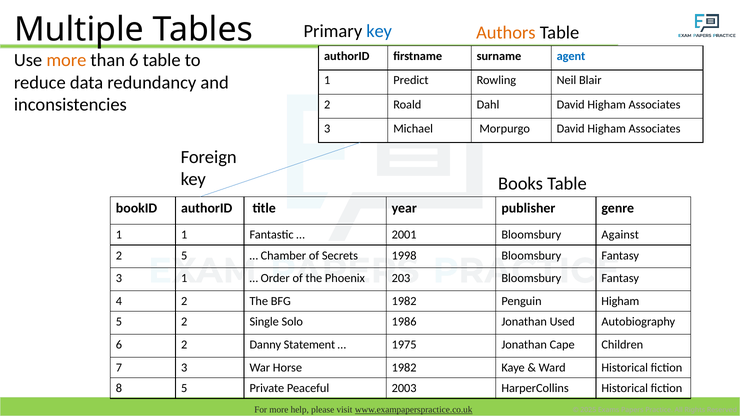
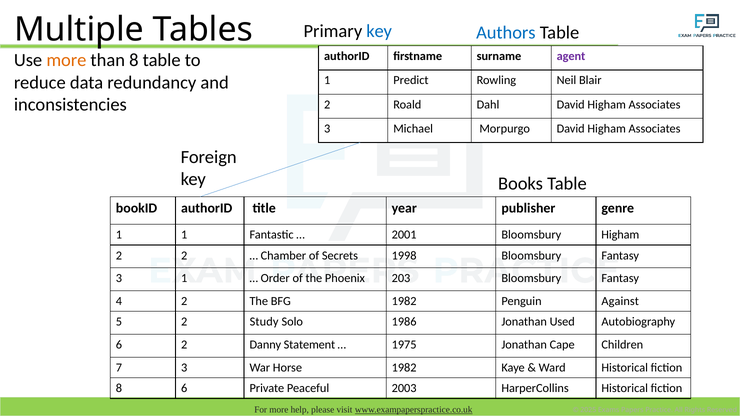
Authors colour: orange -> blue
agent colour: blue -> purple
than 6: 6 -> 8
Bloomsbury Against: Against -> Higham
2 5: 5 -> 2
Penguin Higham: Higham -> Against
Single: Single -> Study
8 5: 5 -> 6
